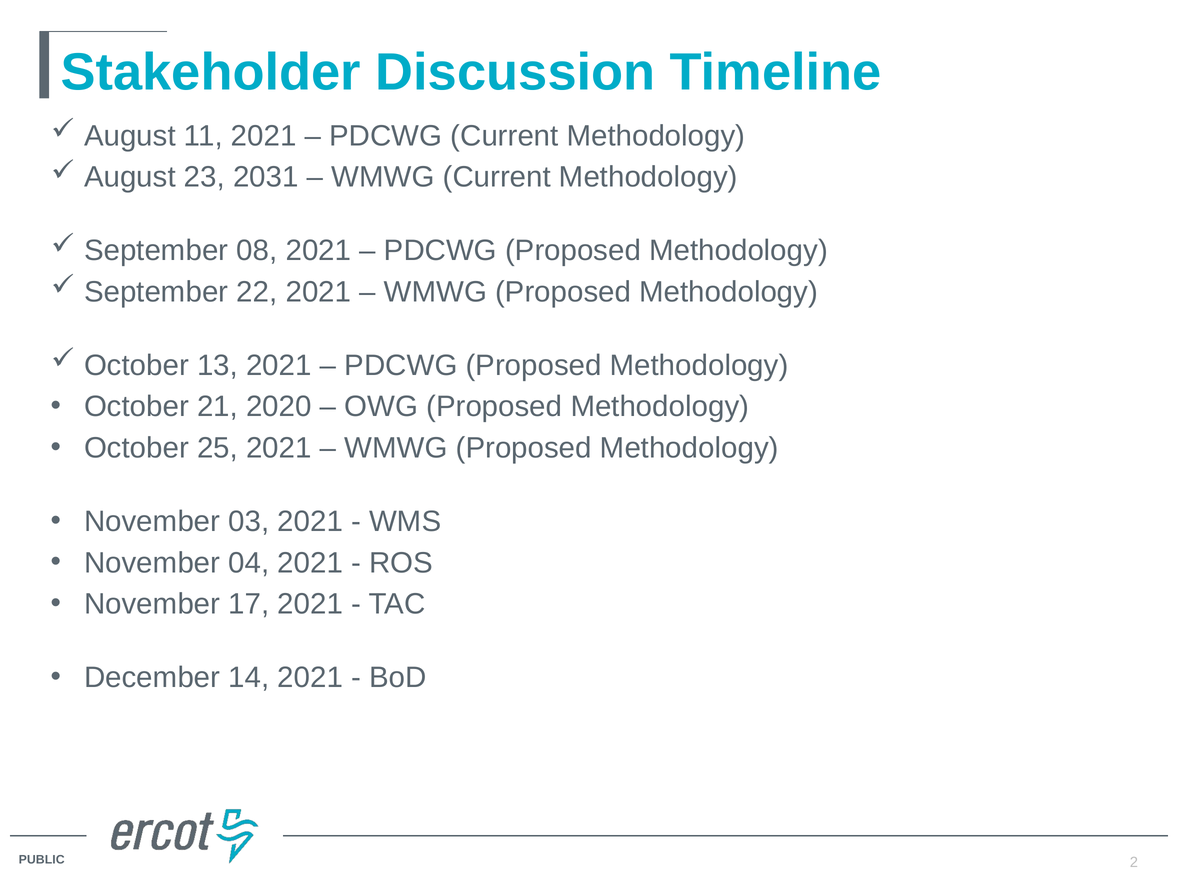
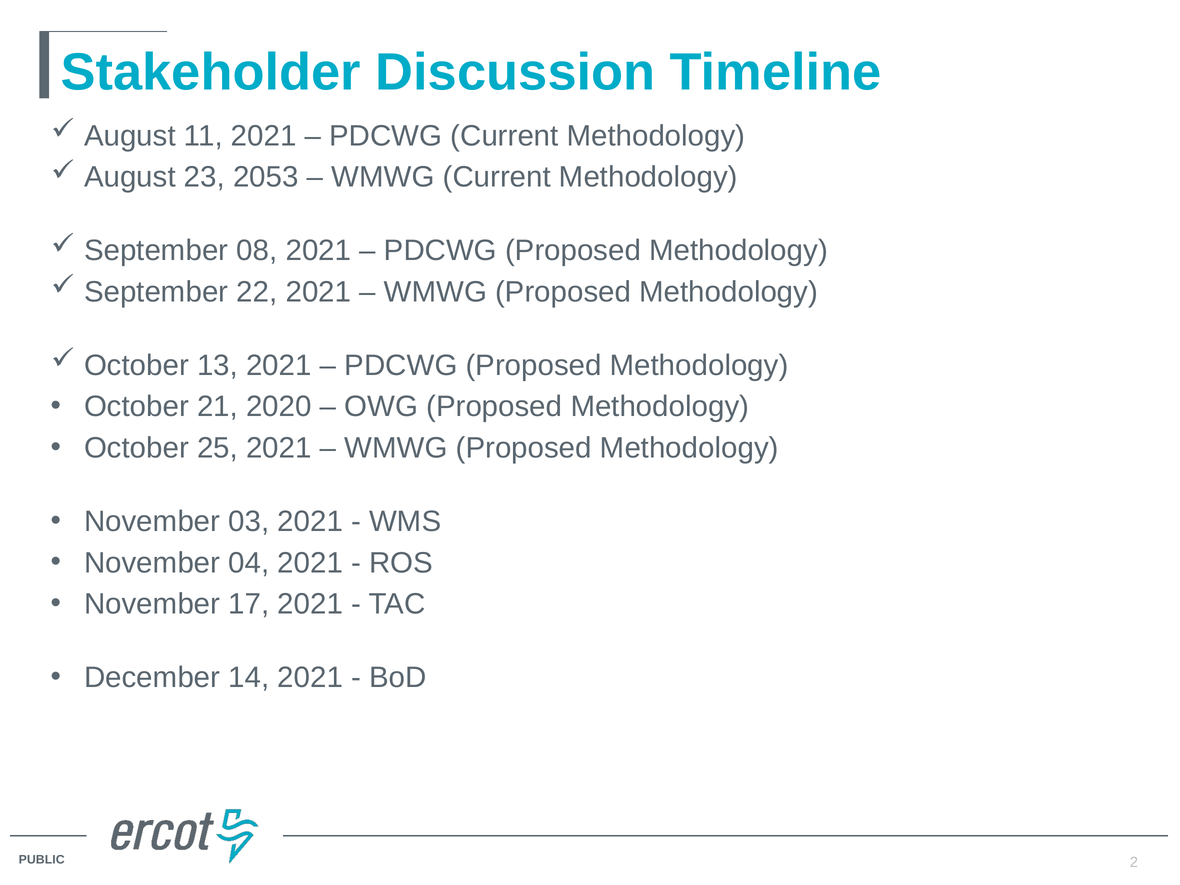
2031: 2031 -> 2053
